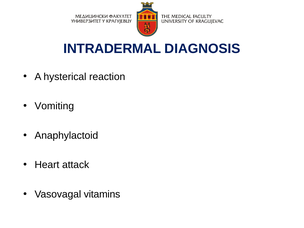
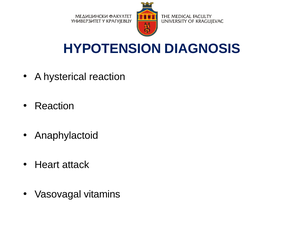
INTRADERMAL: INTRADERMAL -> HYPOTENSION
Vomiting at (54, 106): Vomiting -> Reaction
